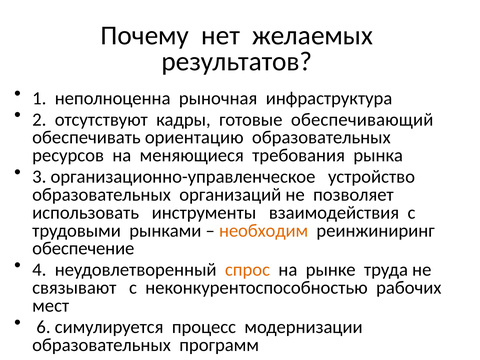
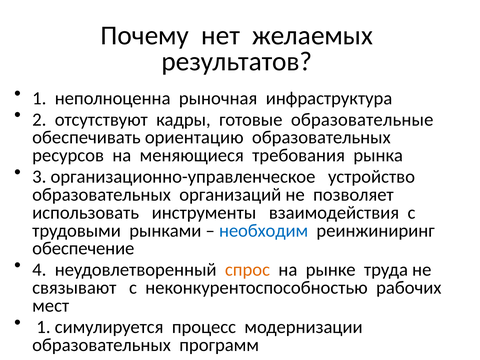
обеспечивающий: обеспечивающий -> образовательные
необходим colour: orange -> blue
6 at (43, 327): 6 -> 1
